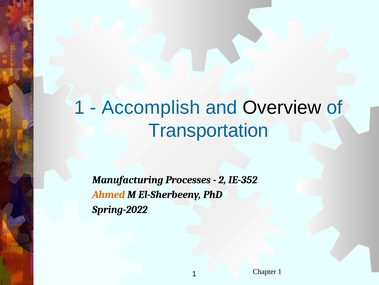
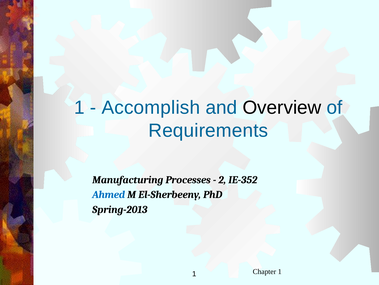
Transportation: Transportation -> Requirements
Ahmed colour: orange -> blue
Spring-2022: Spring-2022 -> Spring-2013
